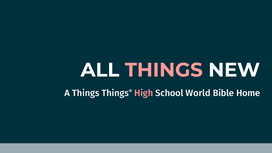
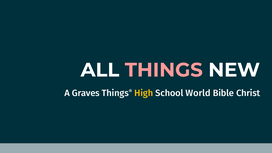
A Things: Things -> Graves
High colour: pink -> yellow
Home: Home -> Christ
